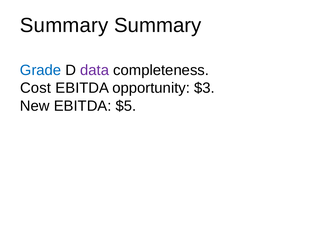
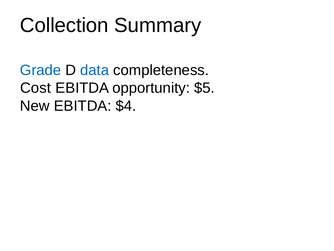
Summary at (64, 25): Summary -> Collection
data colour: purple -> blue
$3: $3 -> $5
$5: $5 -> $4
